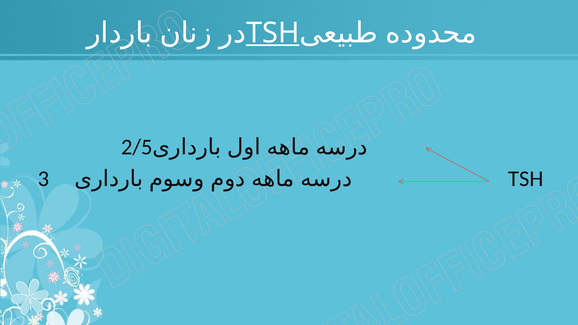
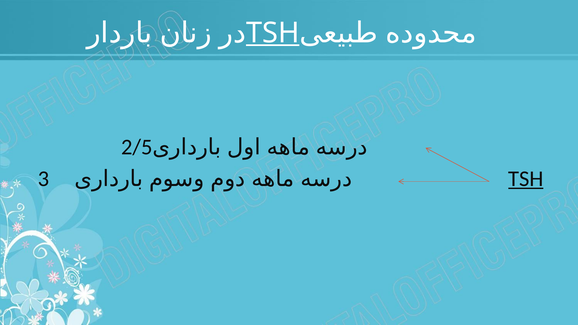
TSH at (526, 179) underline: none -> present
